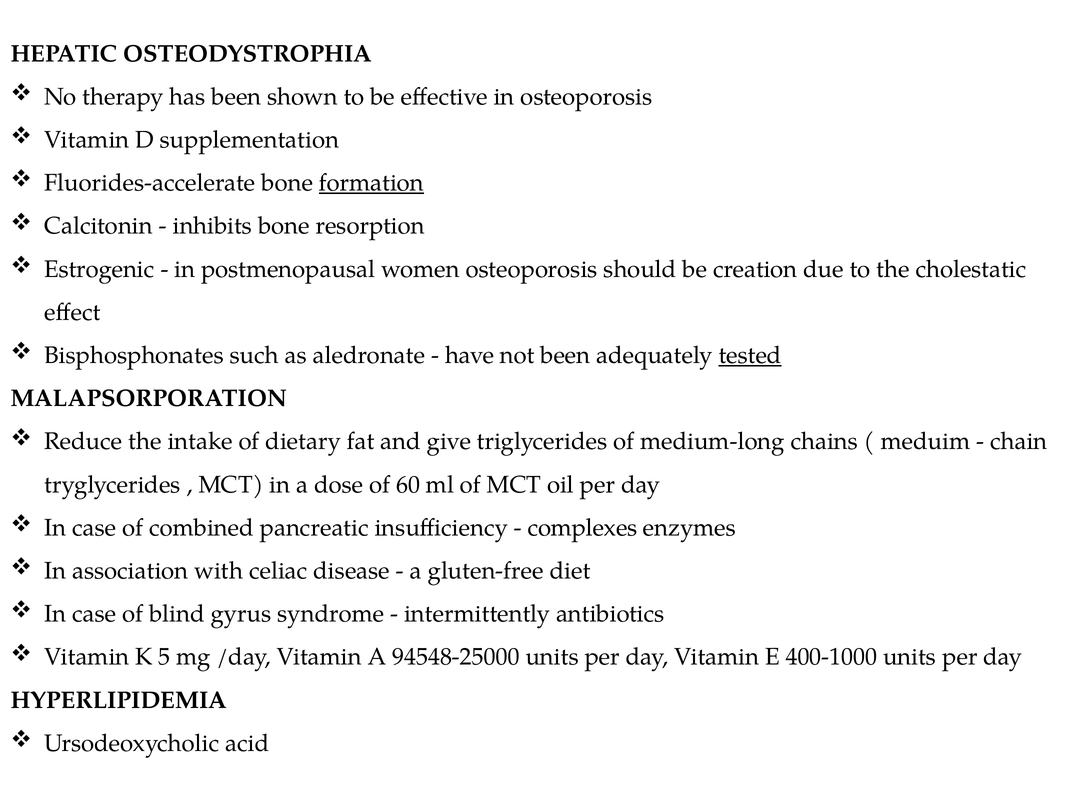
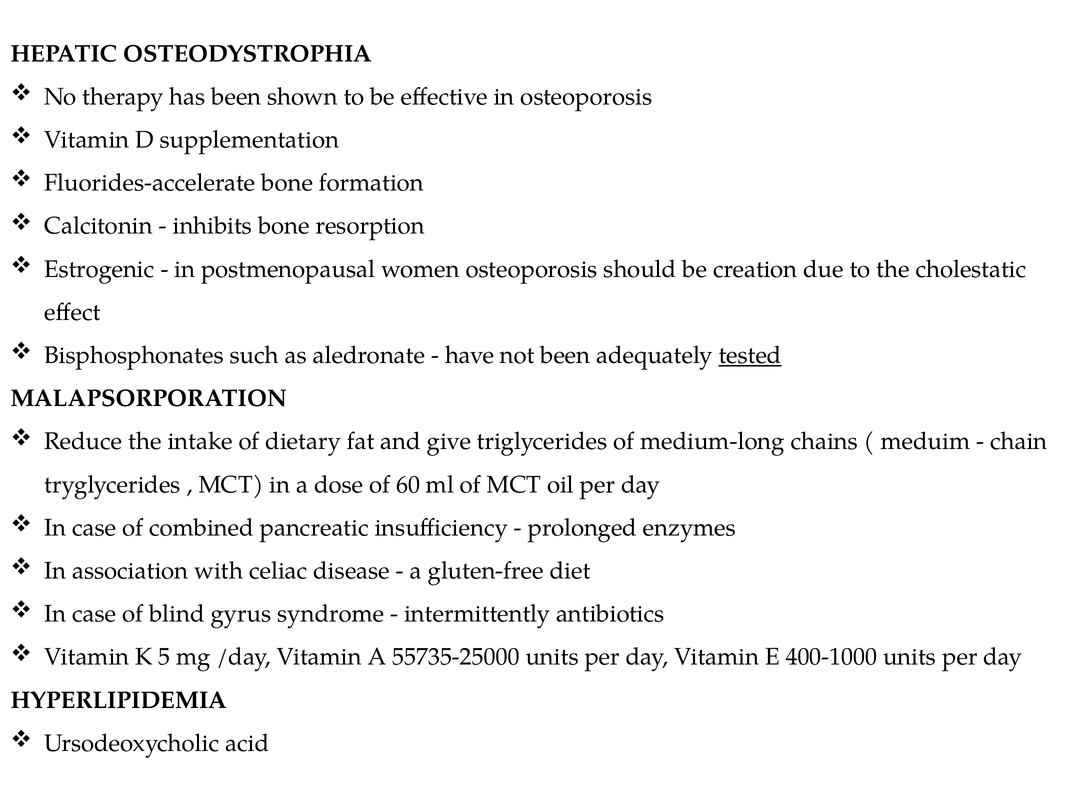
formation underline: present -> none
complexes: complexes -> prolonged
94548-25000: 94548-25000 -> 55735-25000
